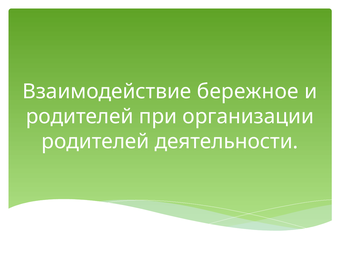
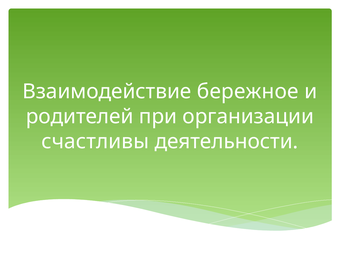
родителей at (95, 142): родителей -> счастливы
